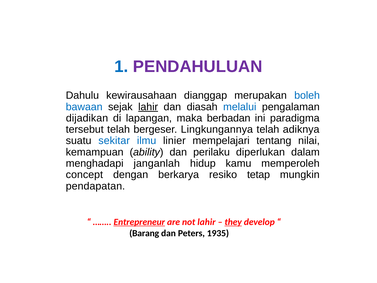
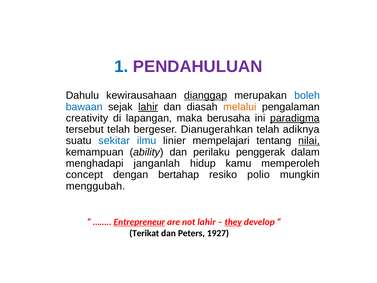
dianggap underline: none -> present
melalui colour: blue -> orange
dijadikan: dijadikan -> creativity
berbadan: berbadan -> berusaha
paradigma underline: none -> present
Lingkungannya: Lingkungannya -> Dianugerahkan
nilai underline: none -> present
diperlukan: diperlukan -> penggerak
berkarya: berkarya -> bertahap
tetap: tetap -> polio
pendapatan: pendapatan -> menggubah
Barang: Barang -> Terikat
1935: 1935 -> 1927
